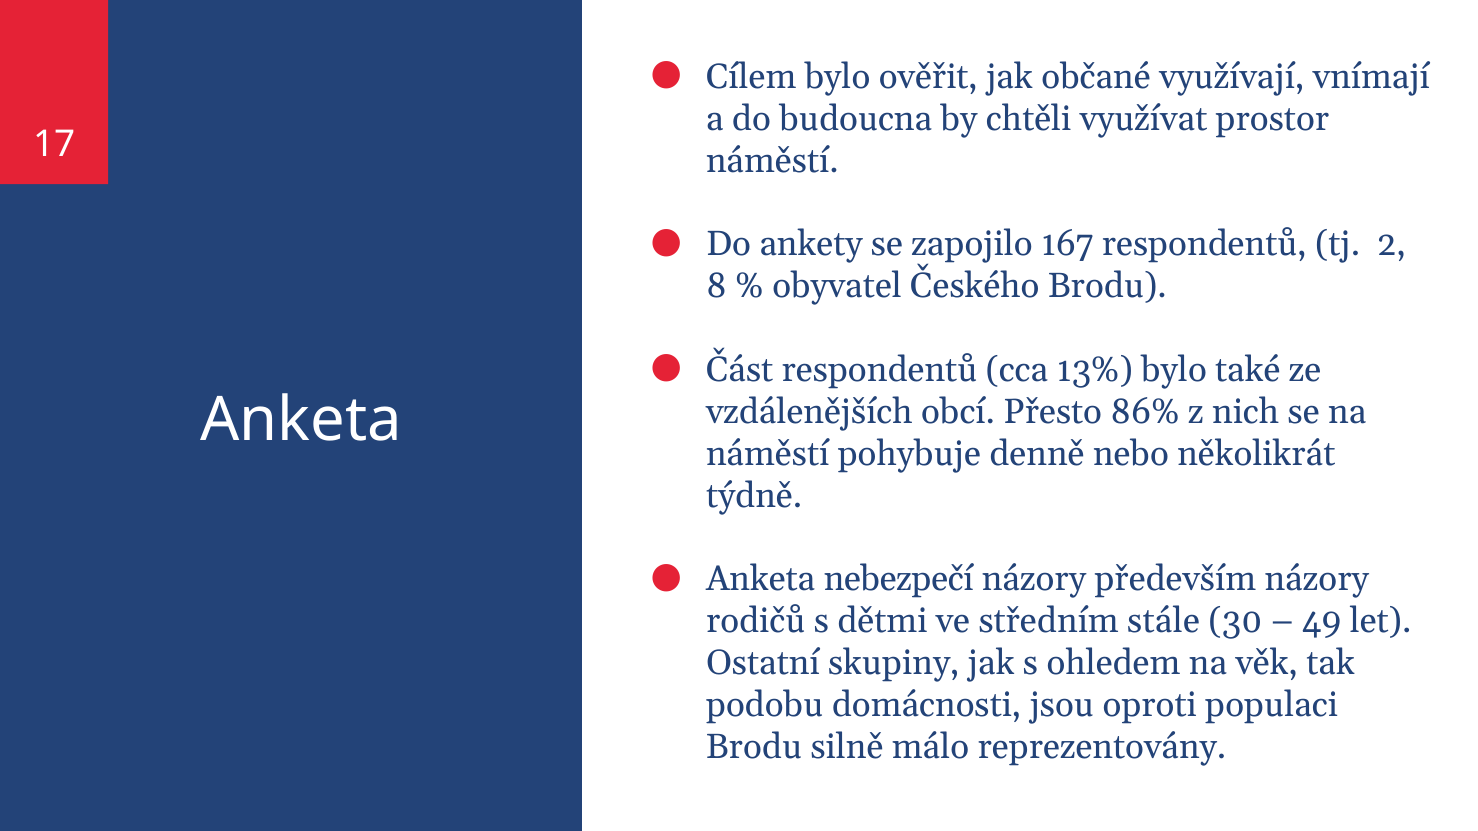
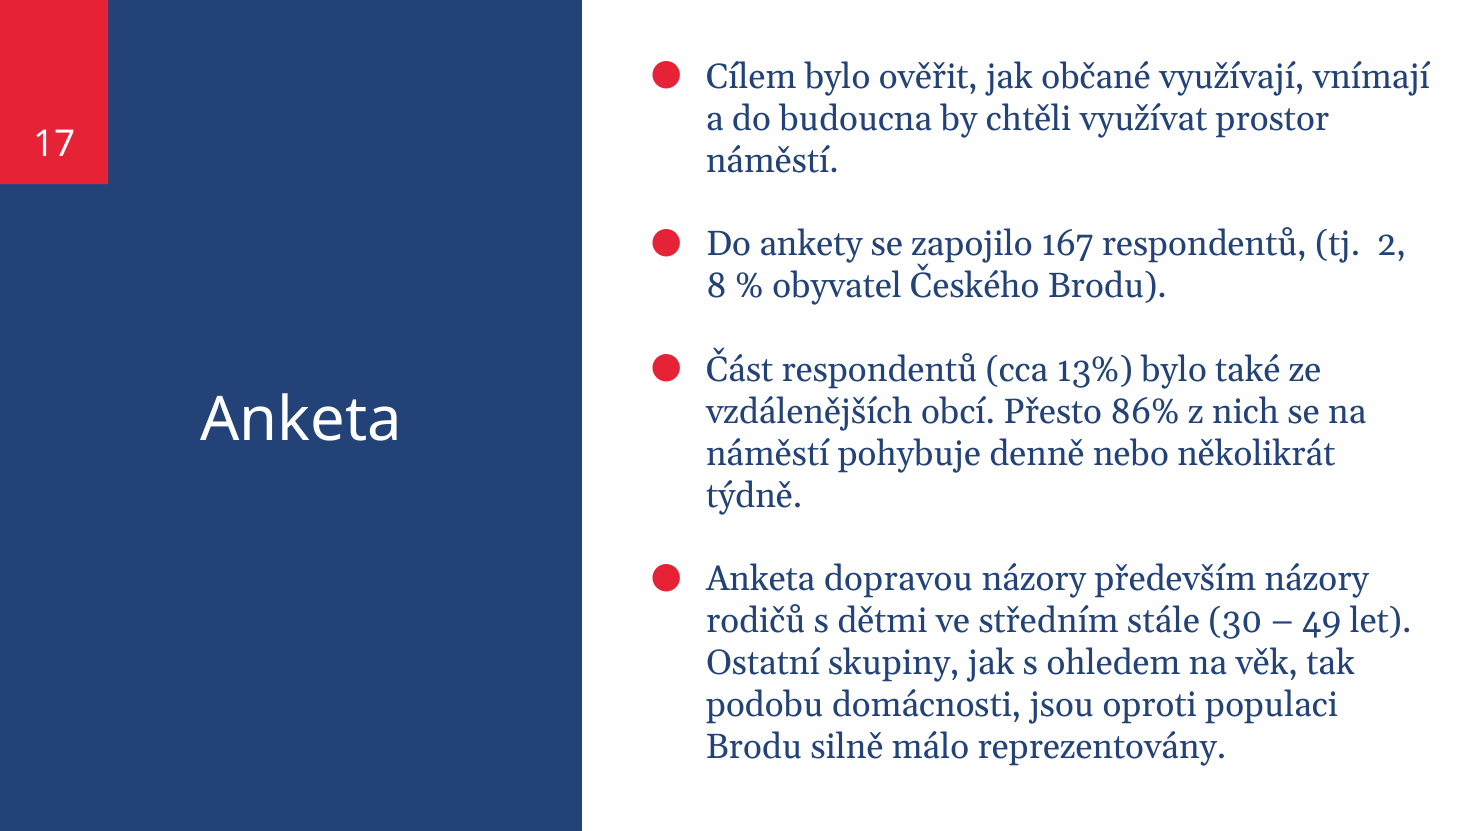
nebezpečí: nebezpečí -> dopravou
